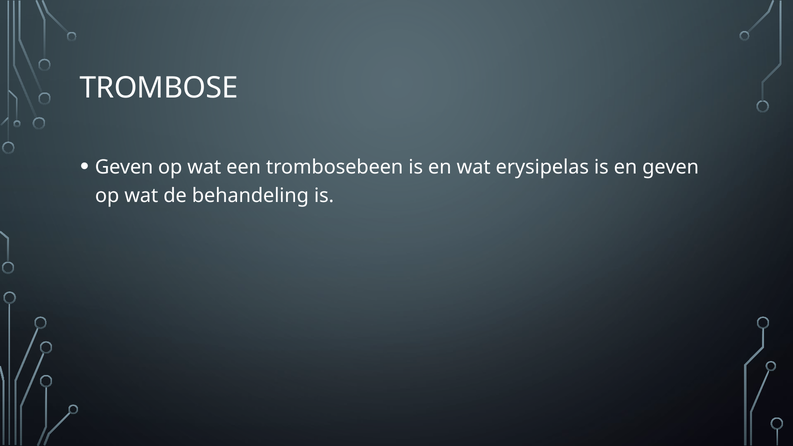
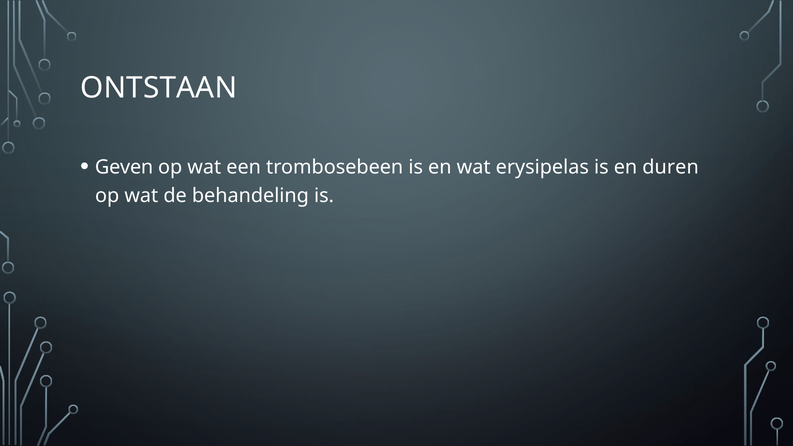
TROMBOSE: TROMBOSE -> ONTSTAAN
en geven: geven -> duren
